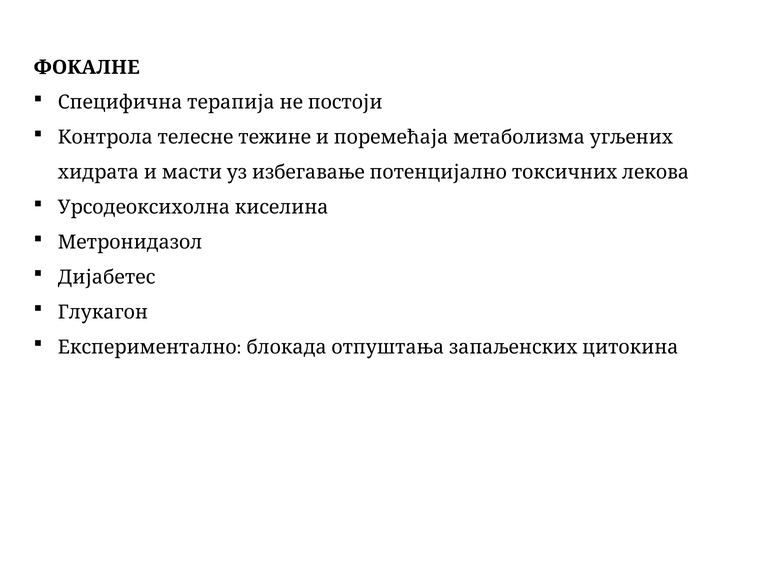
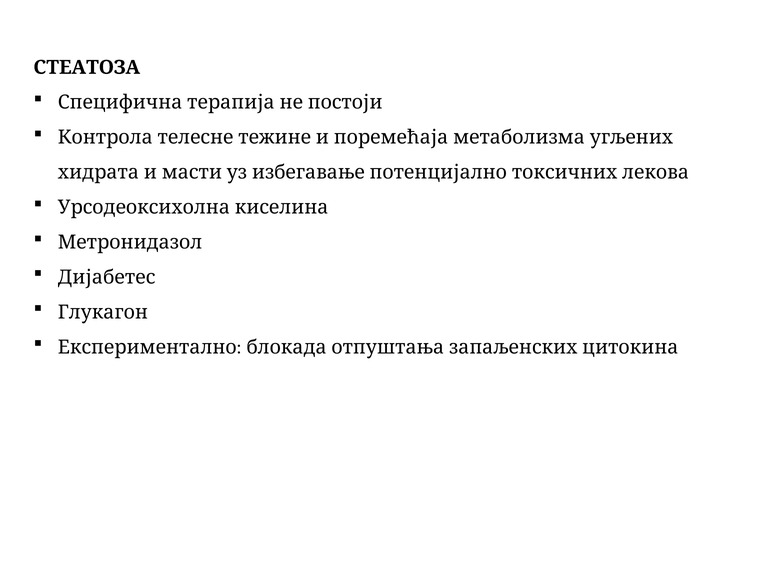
ФОКАЛНЕ: ФОКАЛНЕ -> СТЕАТОЗА
